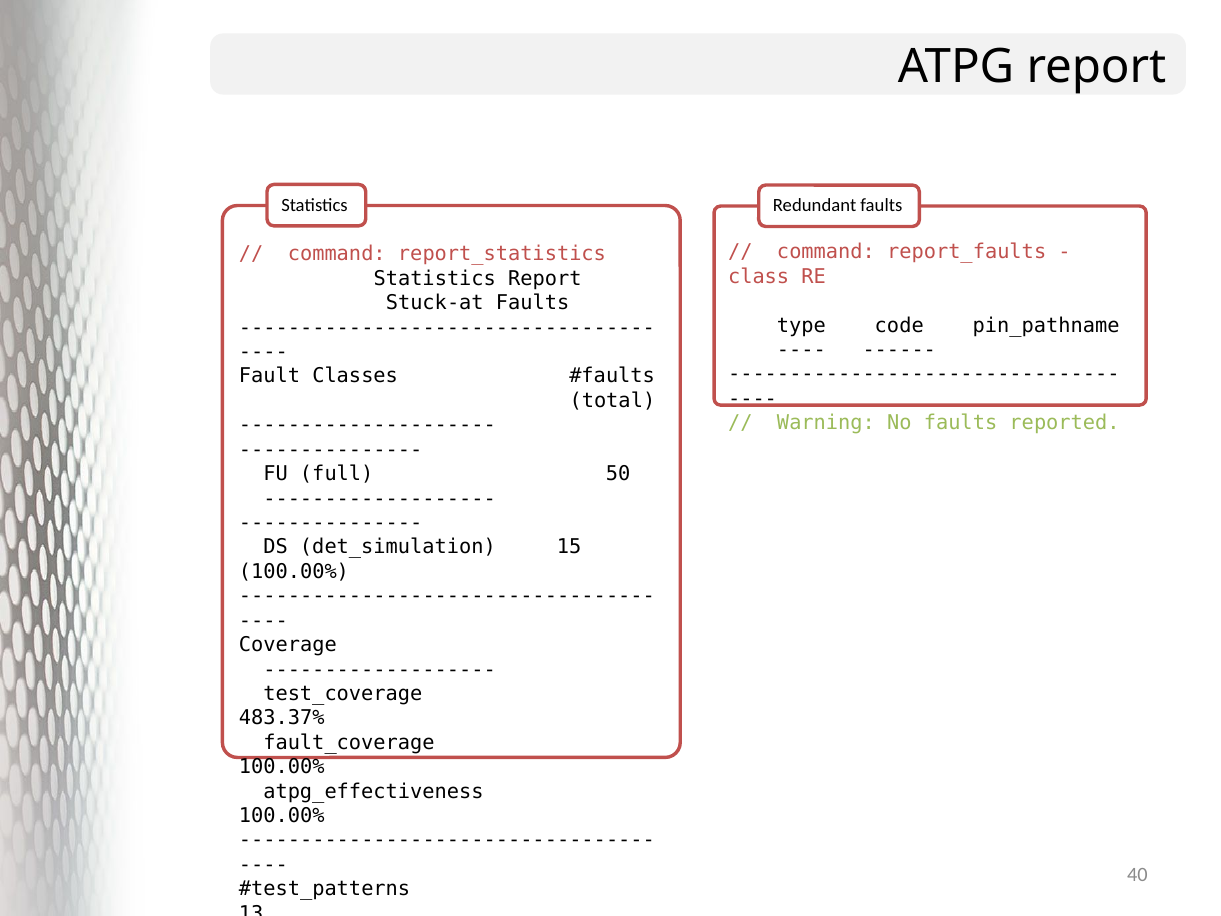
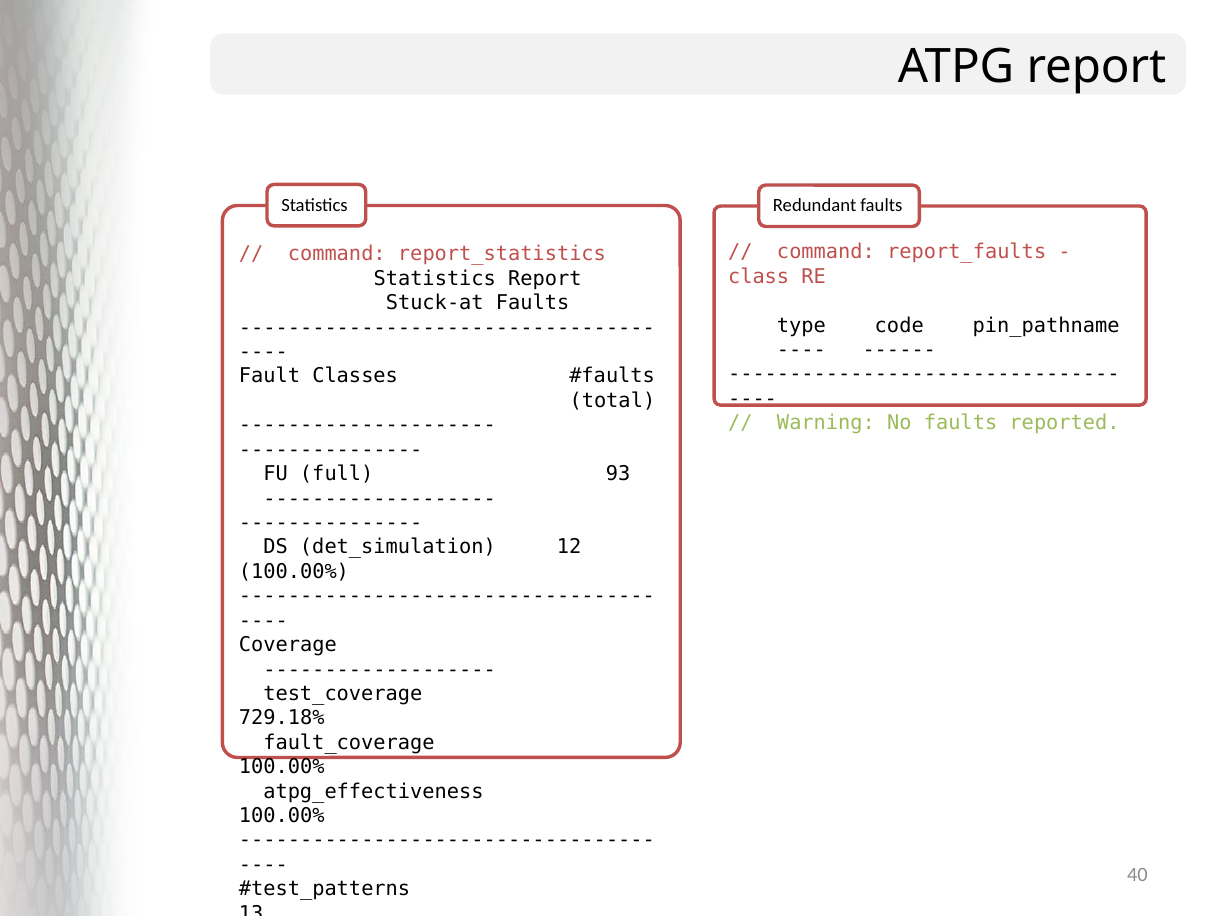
50: 50 -> 93
15: 15 -> 12
483.37%: 483.37% -> 729.18%
